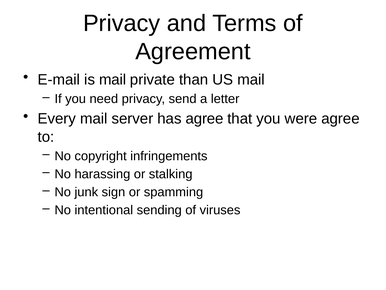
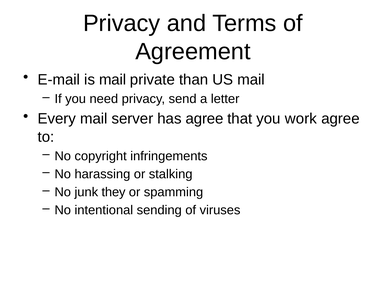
were: were -> work
sign: sign -> they
